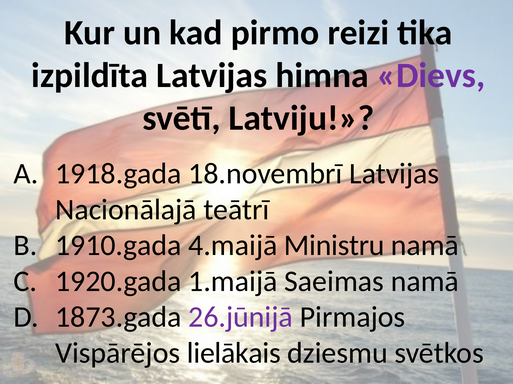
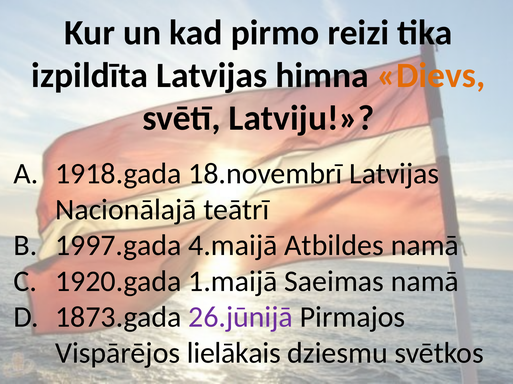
Dievs colour: purple -> orange
1910.gada: 1910.gada -> 1997.gada
Ministru: Ministru -> Atbildes
